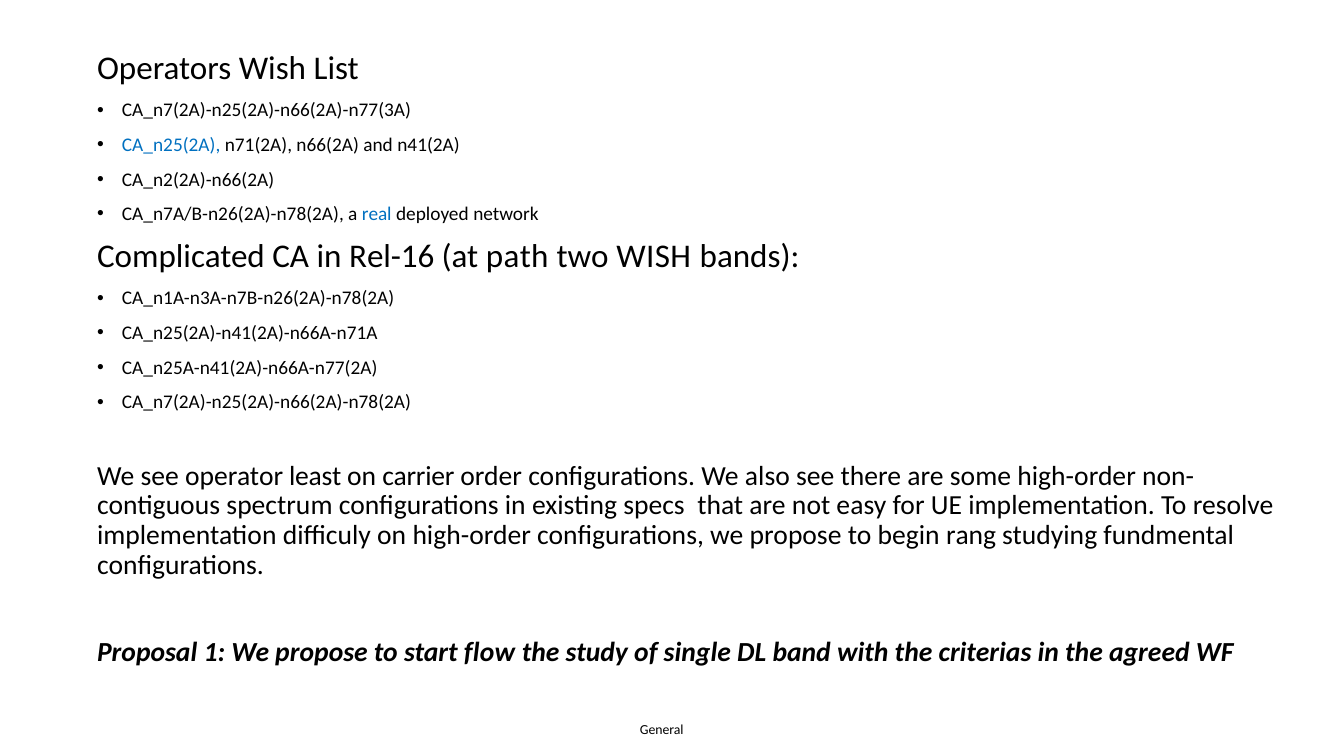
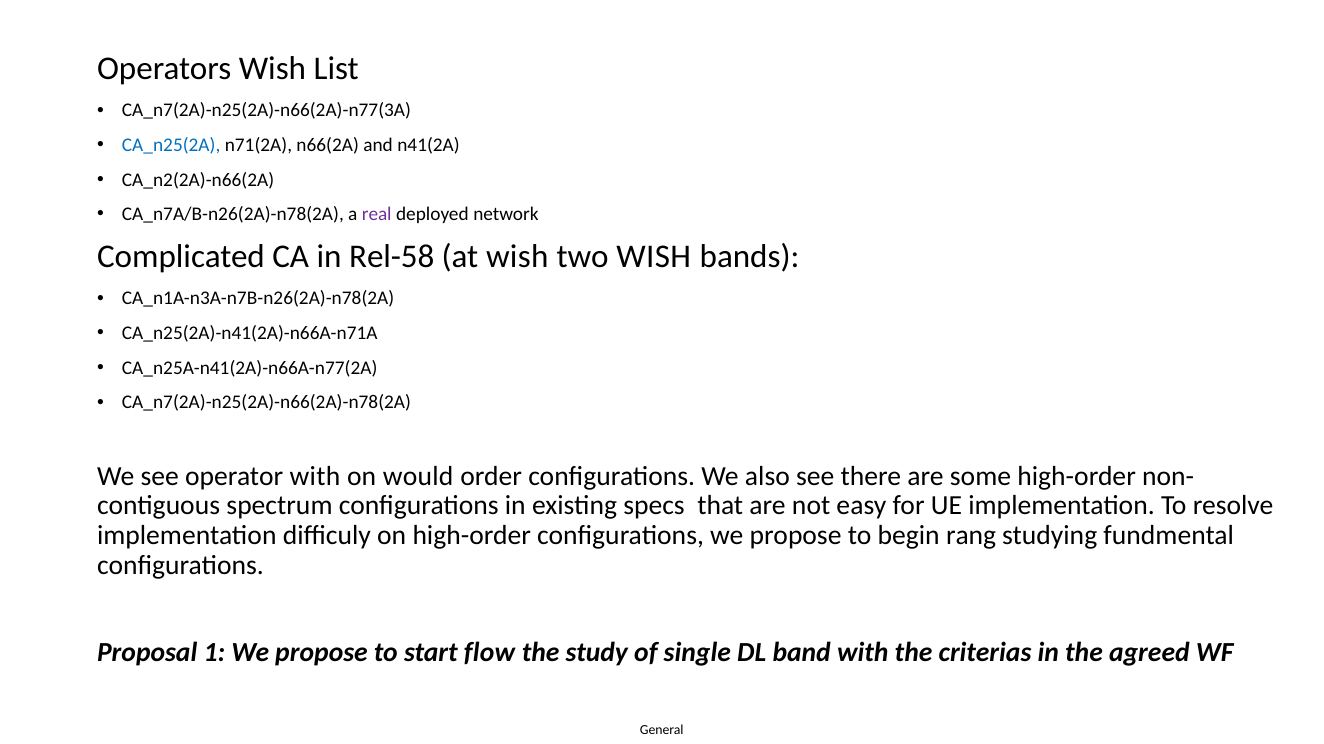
real colour: blue -> purple
Rel-16: Rel-16 -> Rel-58
at path: path -> wish
operator least: least -> with
carrier: carrier -> would
